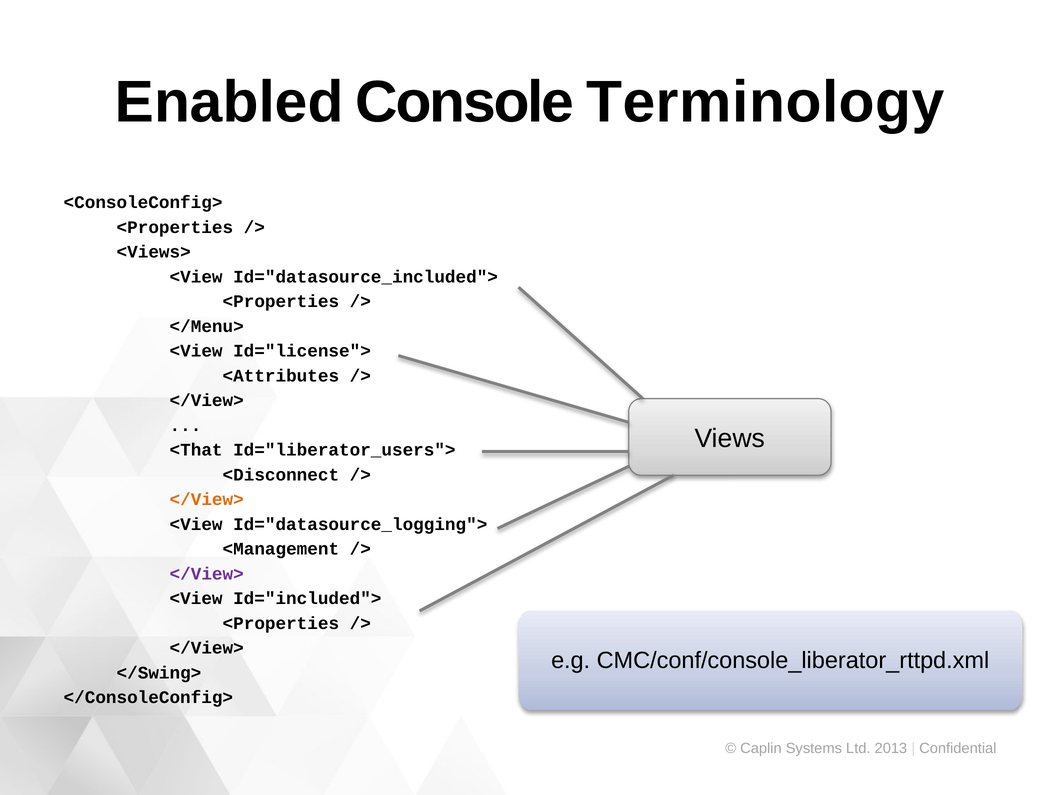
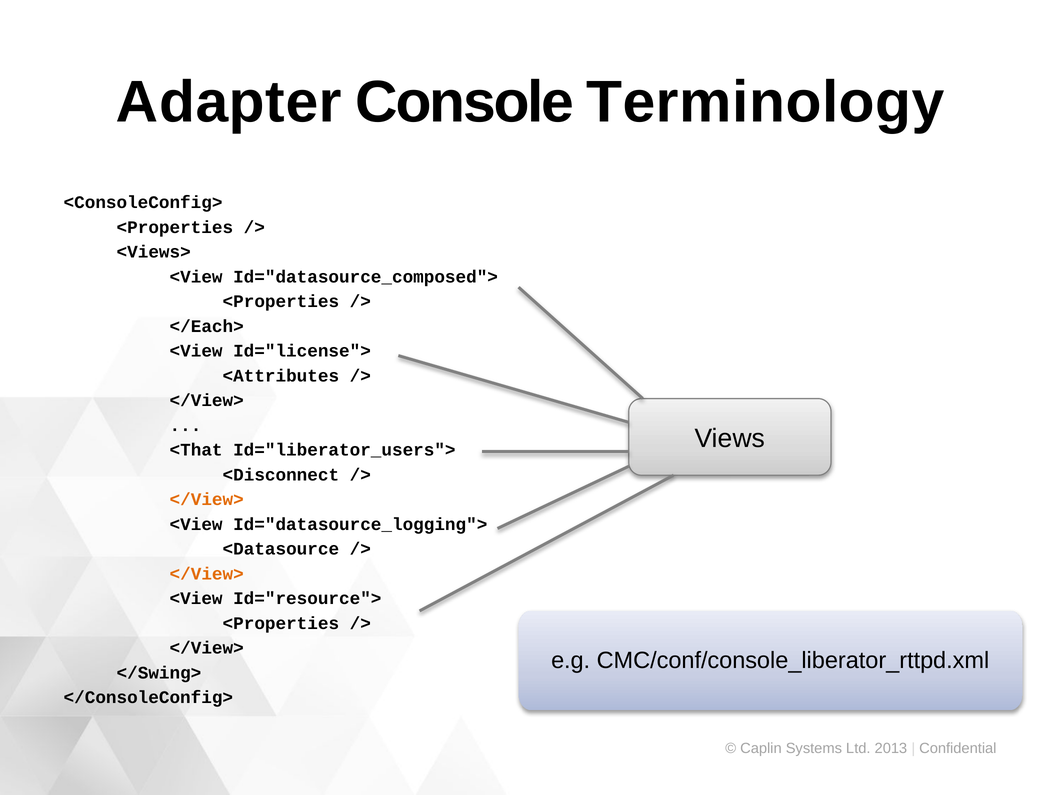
Enabled: Enabled -> Adapter
Id="datasource_included">: Id="datasource_included"> -> Id="datasource_composed">
</Menu>: </Menu> -> </Each>
<Management: <Management -> <Datasource
</View> at (207, 574) colour: purple -> orange
Id="included">: Id="included"> -> Id="resource">
